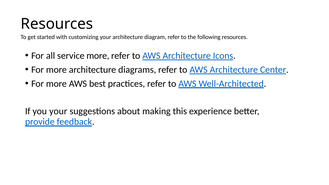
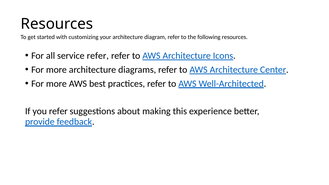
service more: more -> refer
you your: your -> refer
